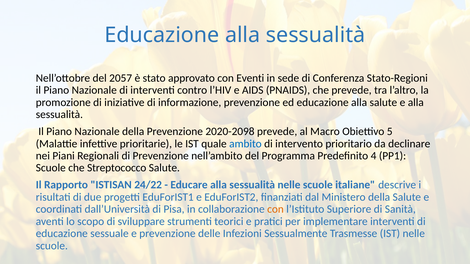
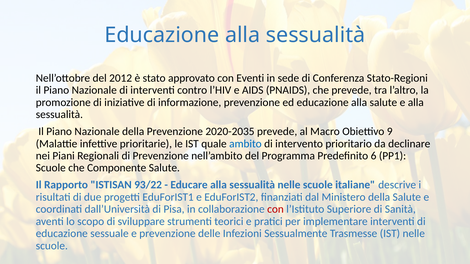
2057: 2057 -> 2012
2020-2098: 2020-2098 -> 2020-2035
5: 5 -> 9
4: 4 -> 6
Streptococco: Streptococco -> Componente
24/22: 24/22 -> 93/22
con at (275, 210) colour: orange -> red
